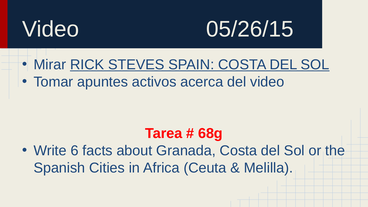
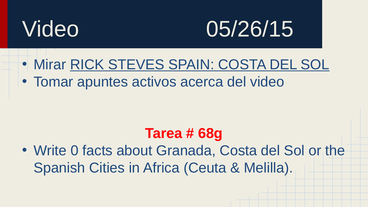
6: 6 -> 0
